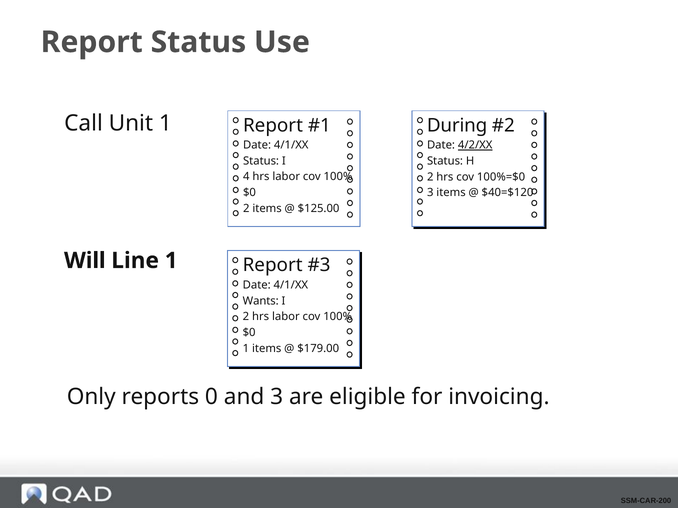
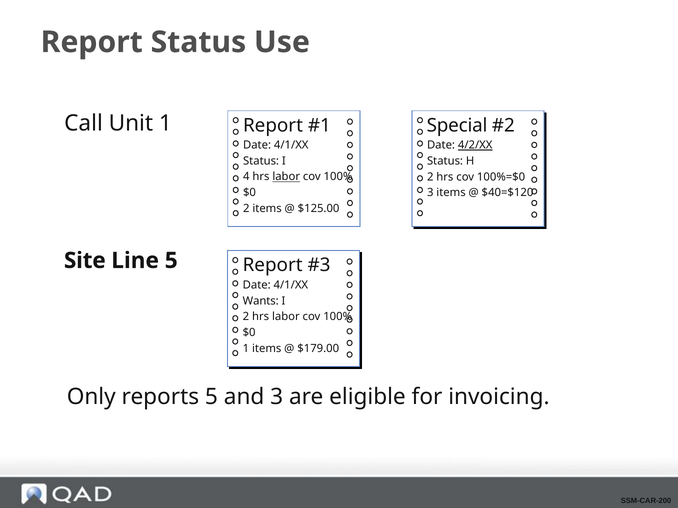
During: During -> Special
labor at (286, 177) underline: none -> present
Will: Will -> Site
Line 1: 1 -> 5
reports 0: 0 -> 5
